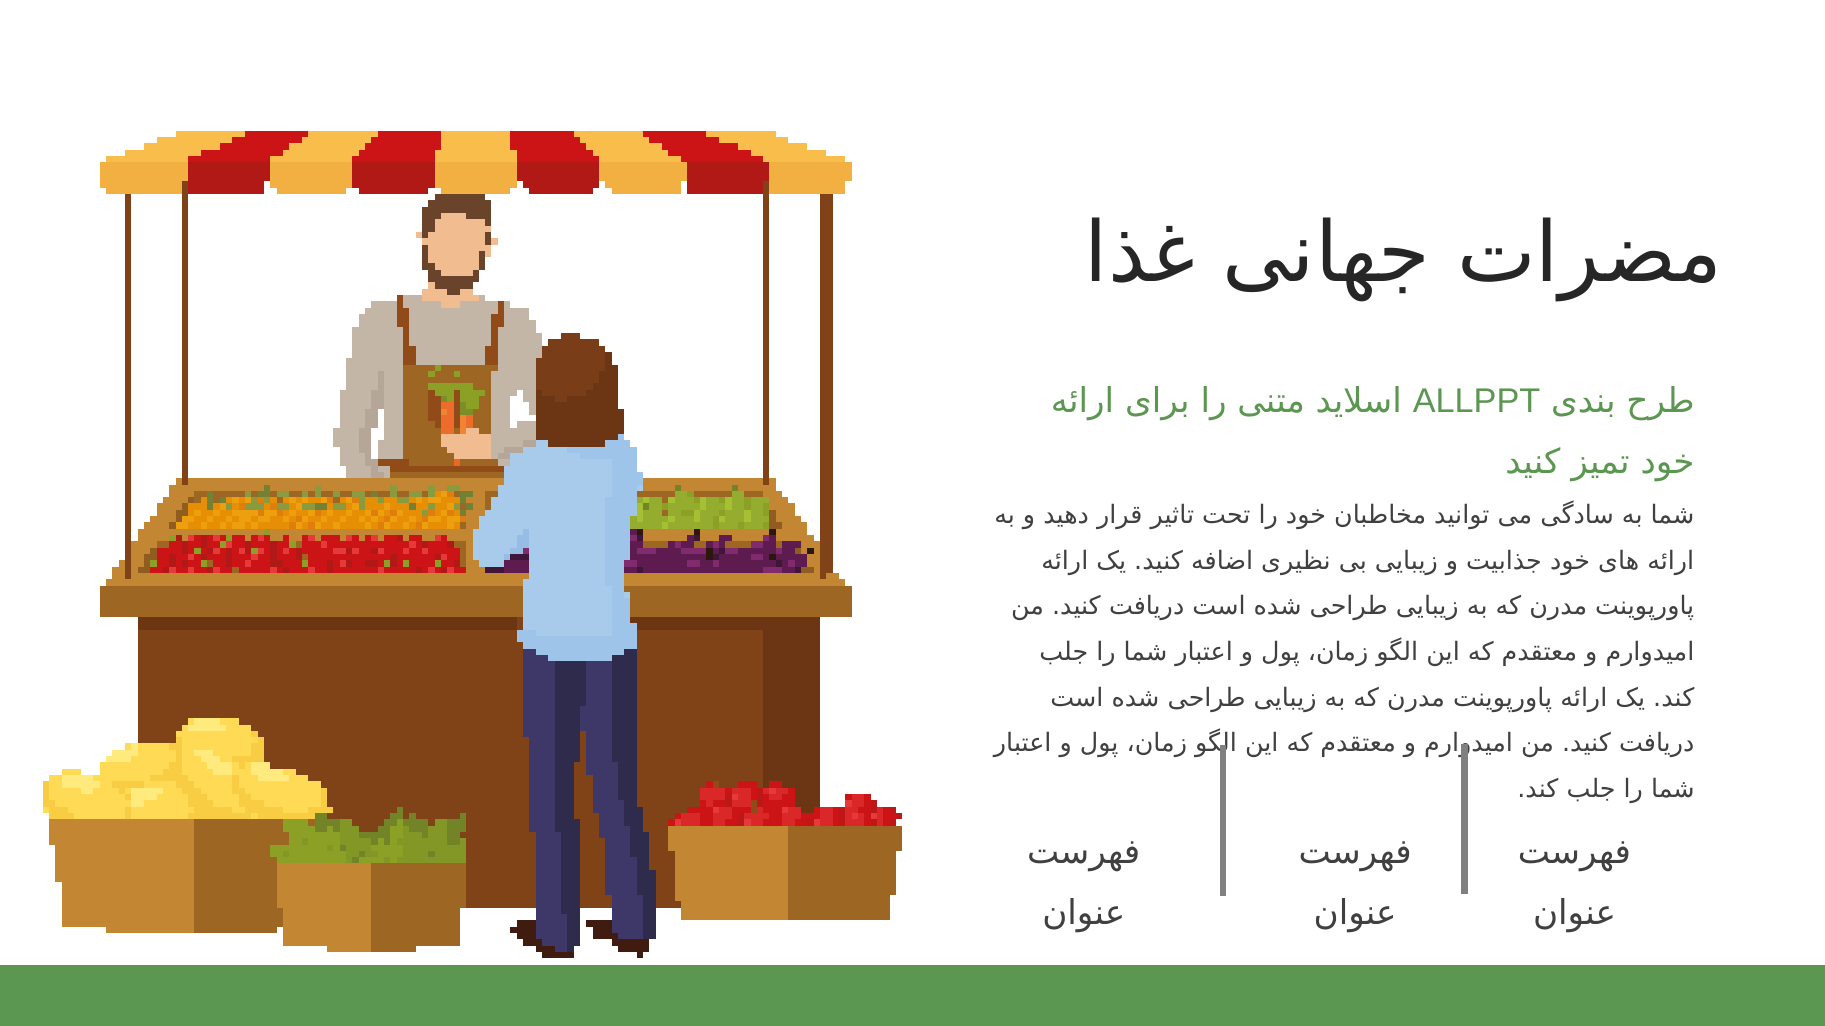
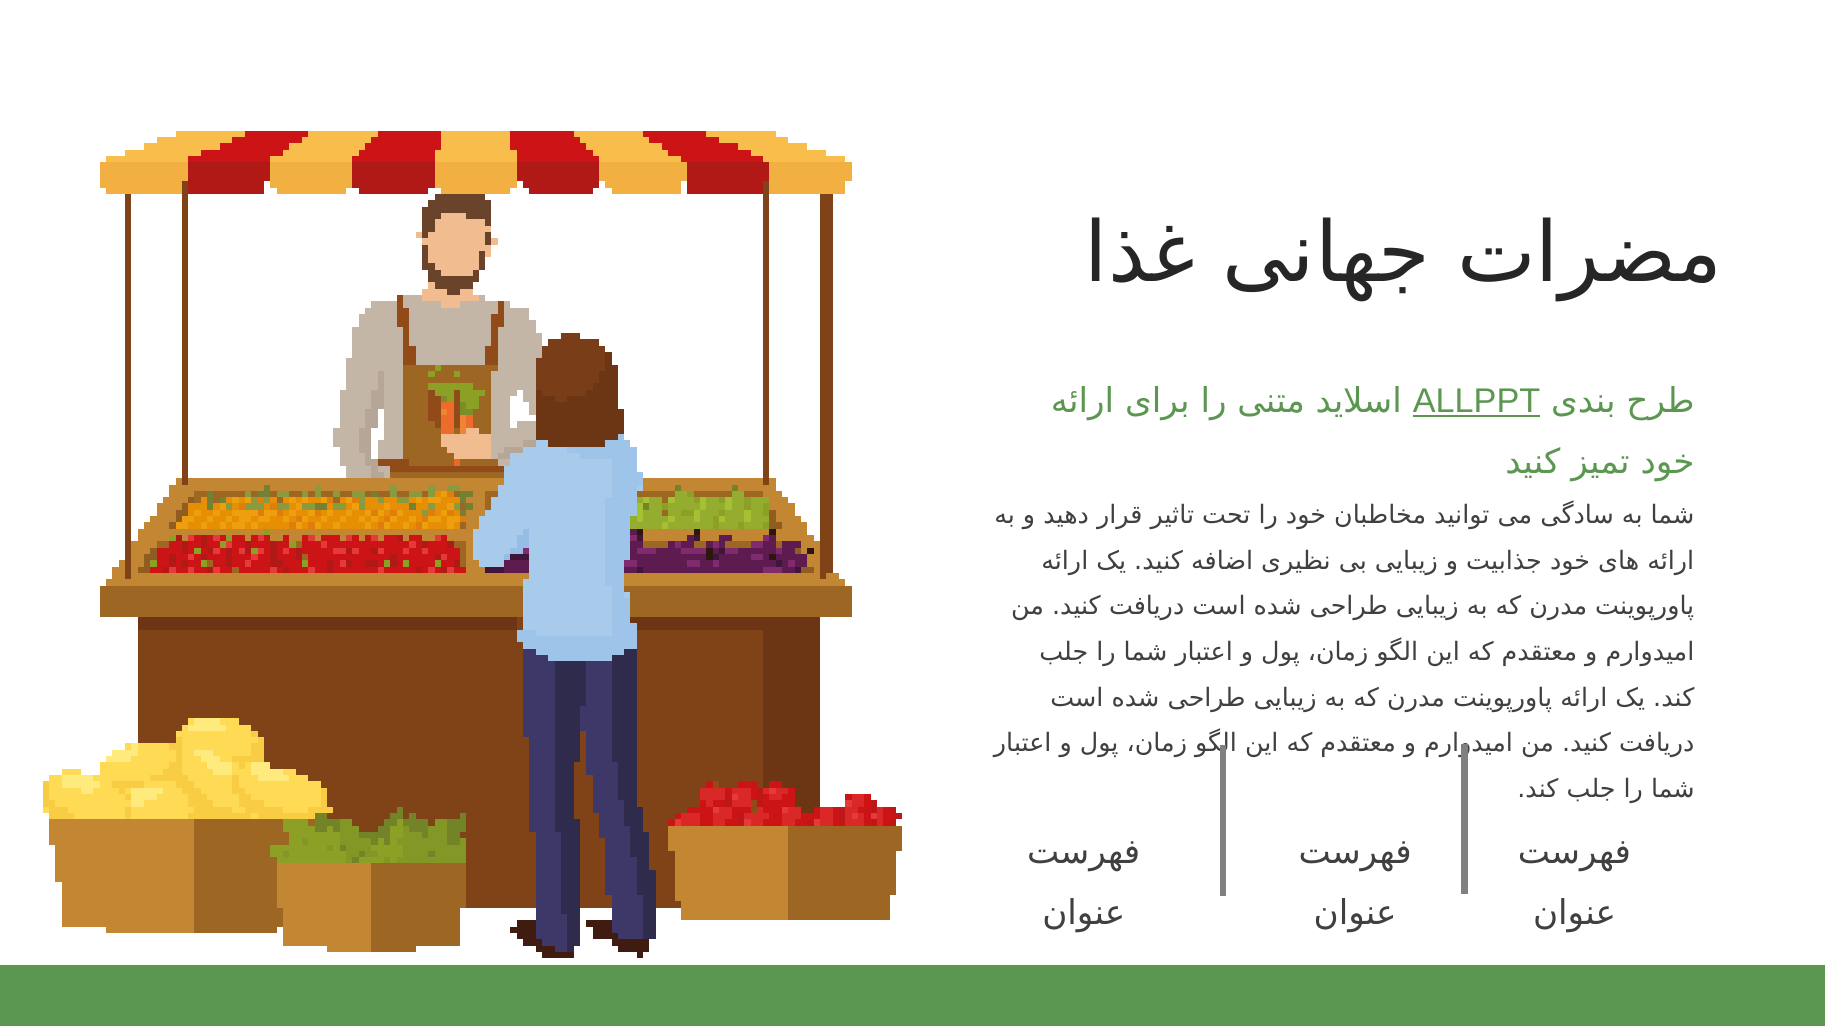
ALLPPT underline: none -> present
